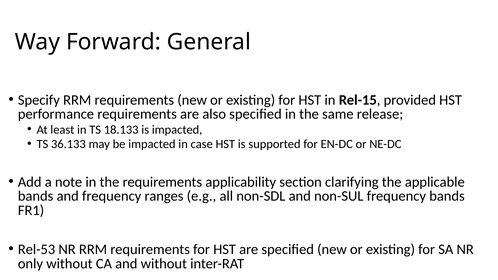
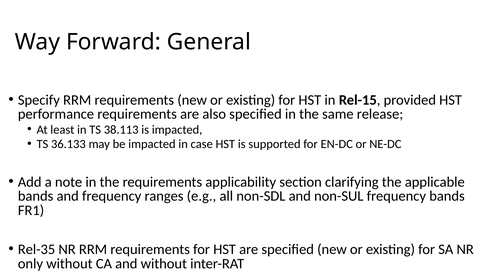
18.133: 18.133 -> 38.113
Rel-53: Rel-53 -> Rel-35
